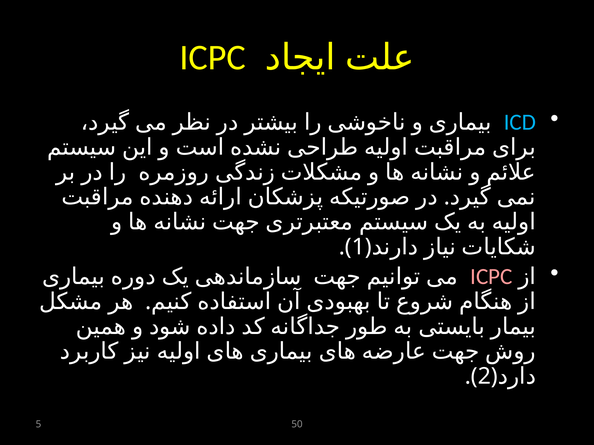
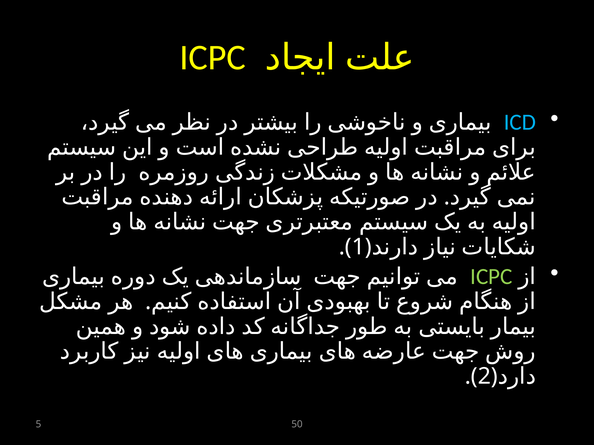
ICPC at (491, 277) colour: pink -> light green
